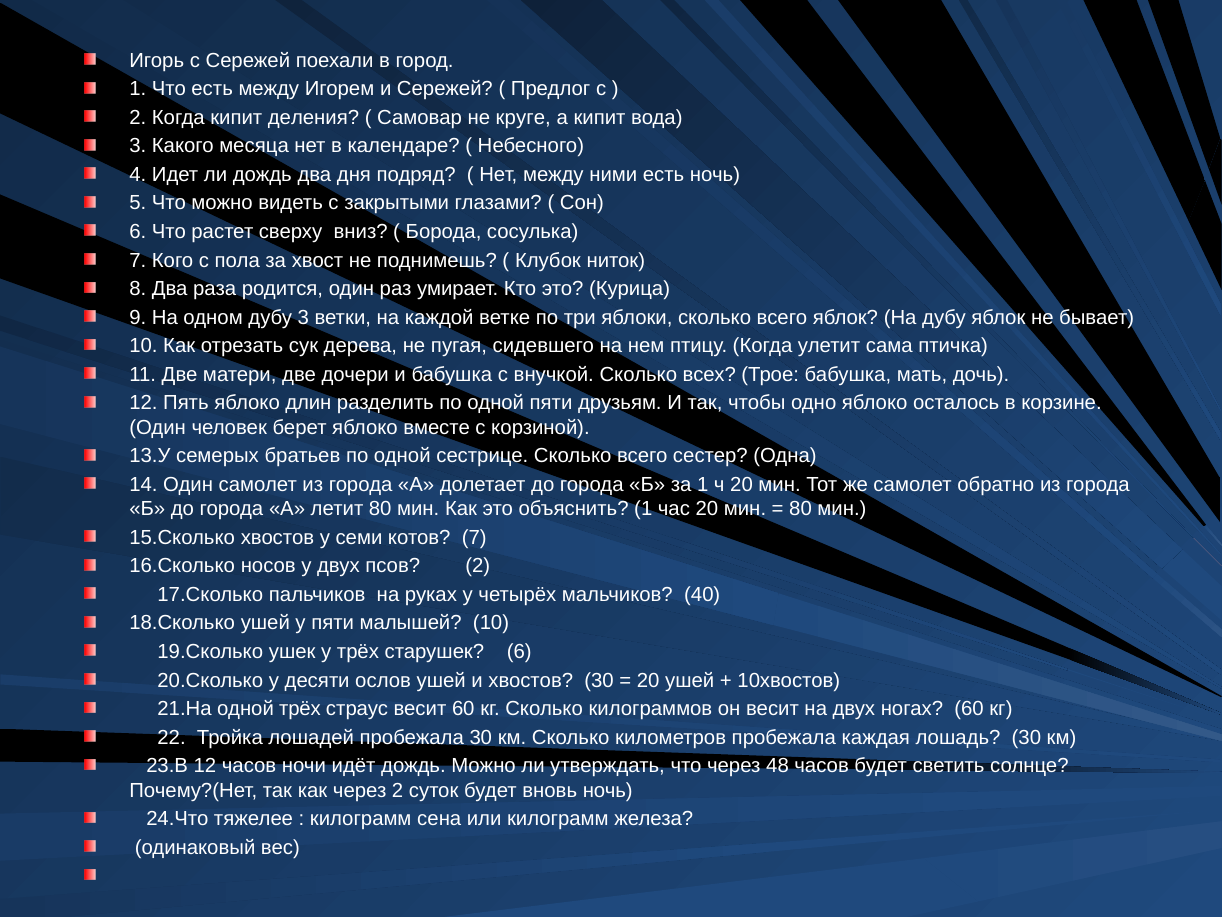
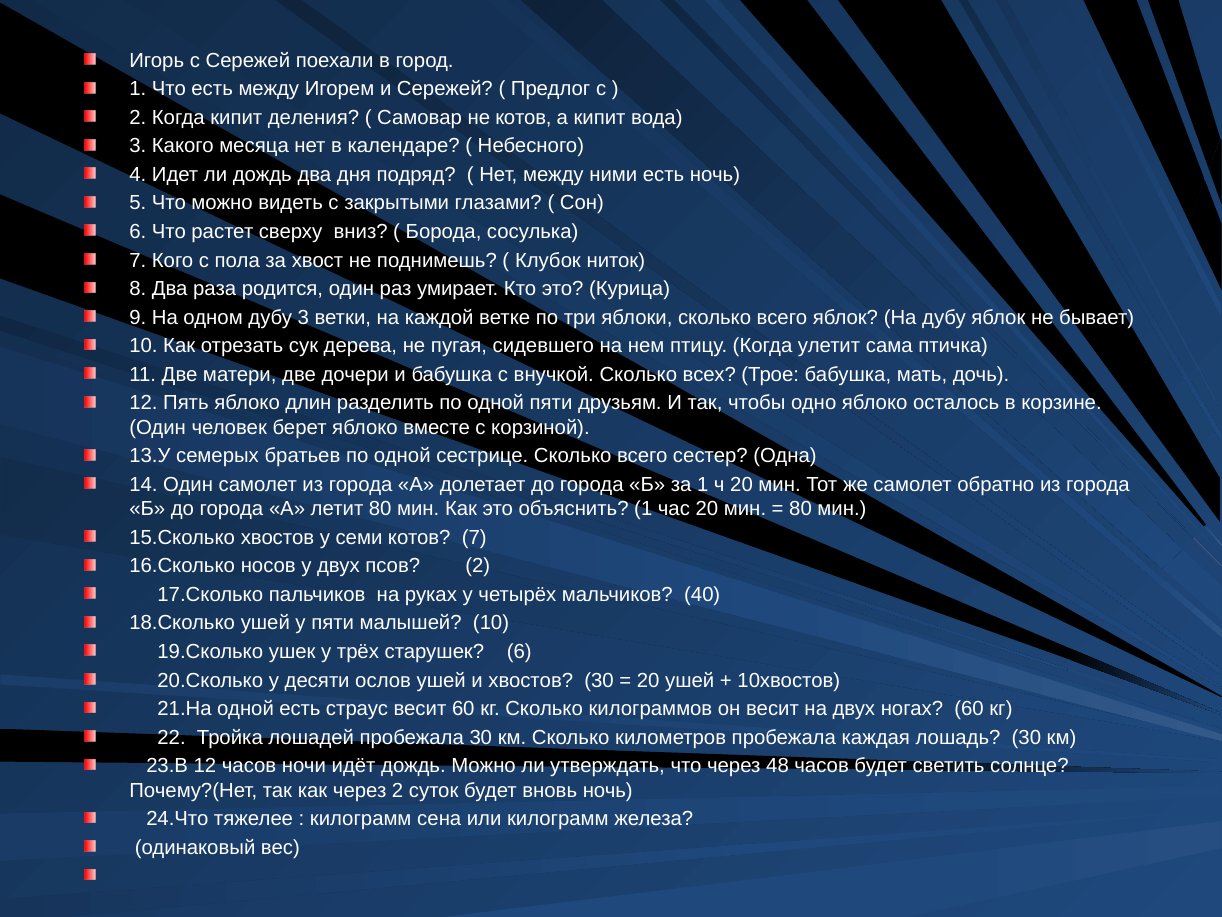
не круге: круге -> котов
одной трёх: трёх -> есть
